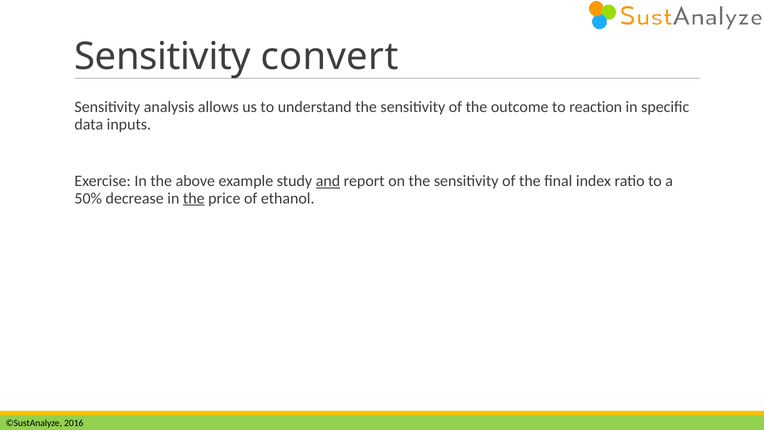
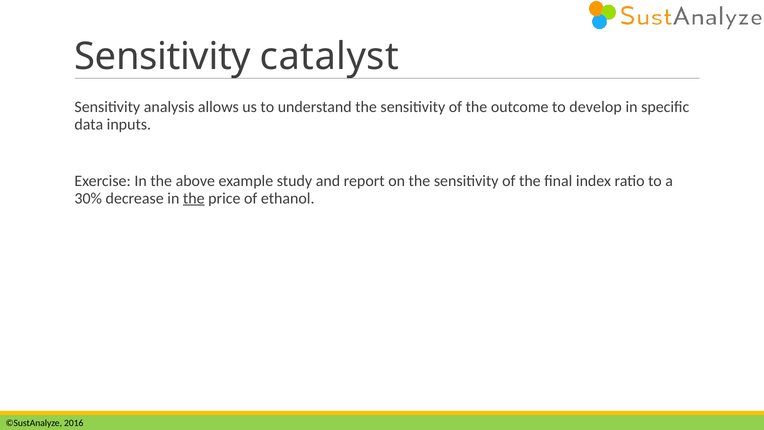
convert: convert -> catalyst
reaction: reaction -> develop
and underline: present -> none
50%: 50% -> 30%
